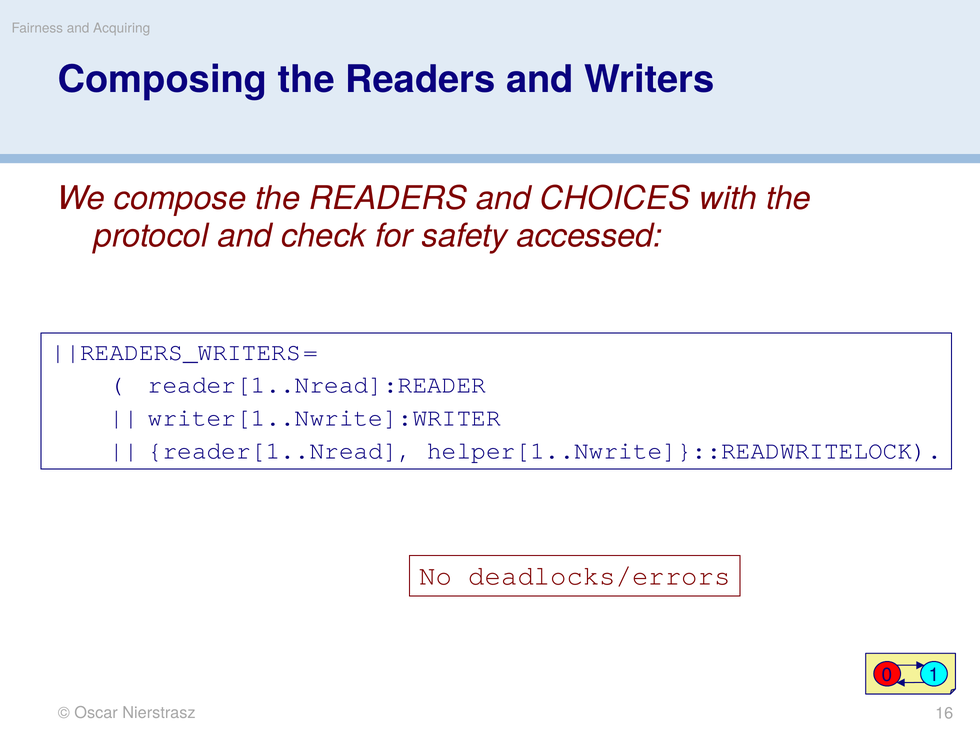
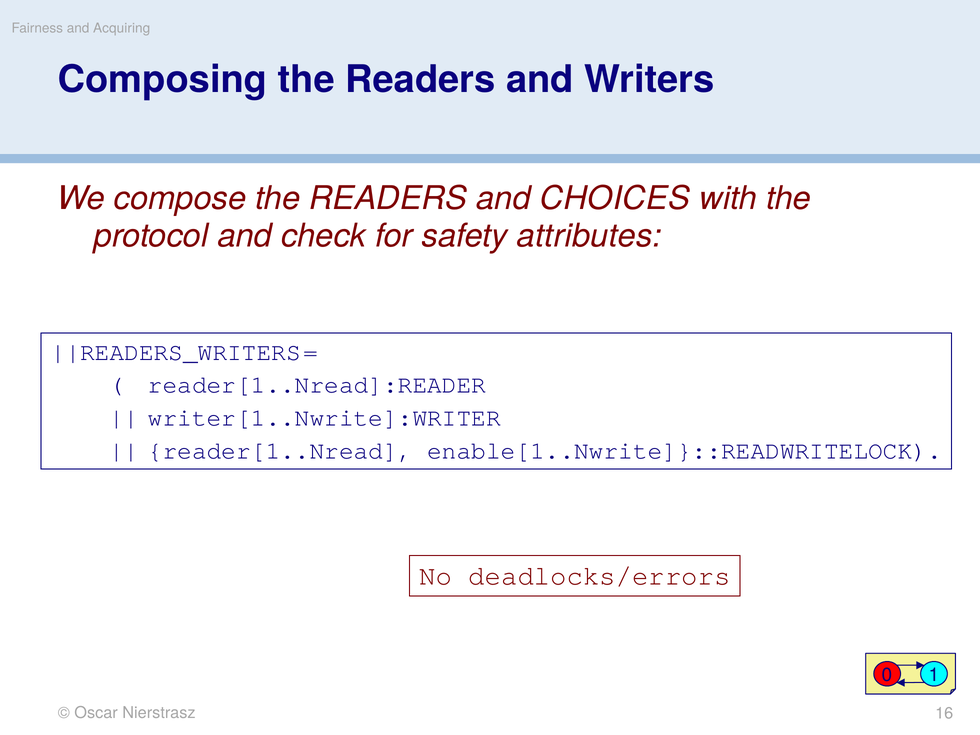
accessed: accessed -> attributes
helper[1..Nwrite]}::READWRITELOCK: helper[1..Nwrite]}::READWRITELOCK -> enable[1..Nwrite]}::READWRITELOCK
